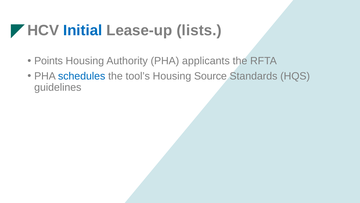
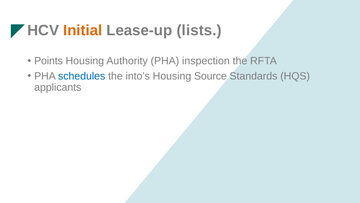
Initial colour: blue -> orange
applicants: applicants -> inspection
tool’s: tool’s -> into’s
guidelines: guidelines -> applicants
